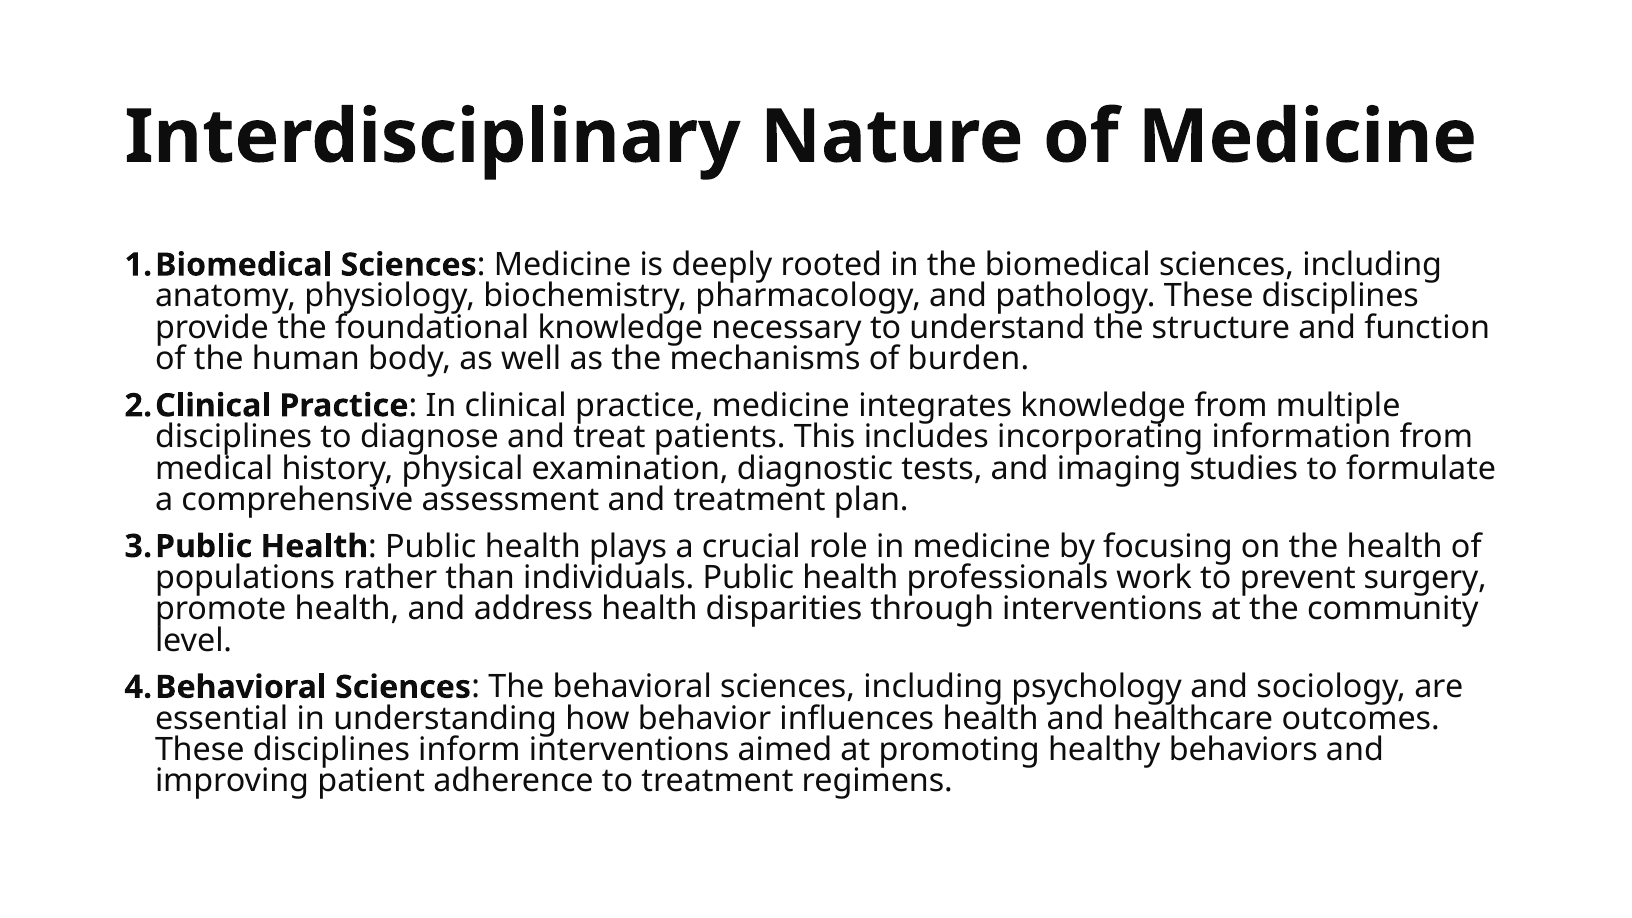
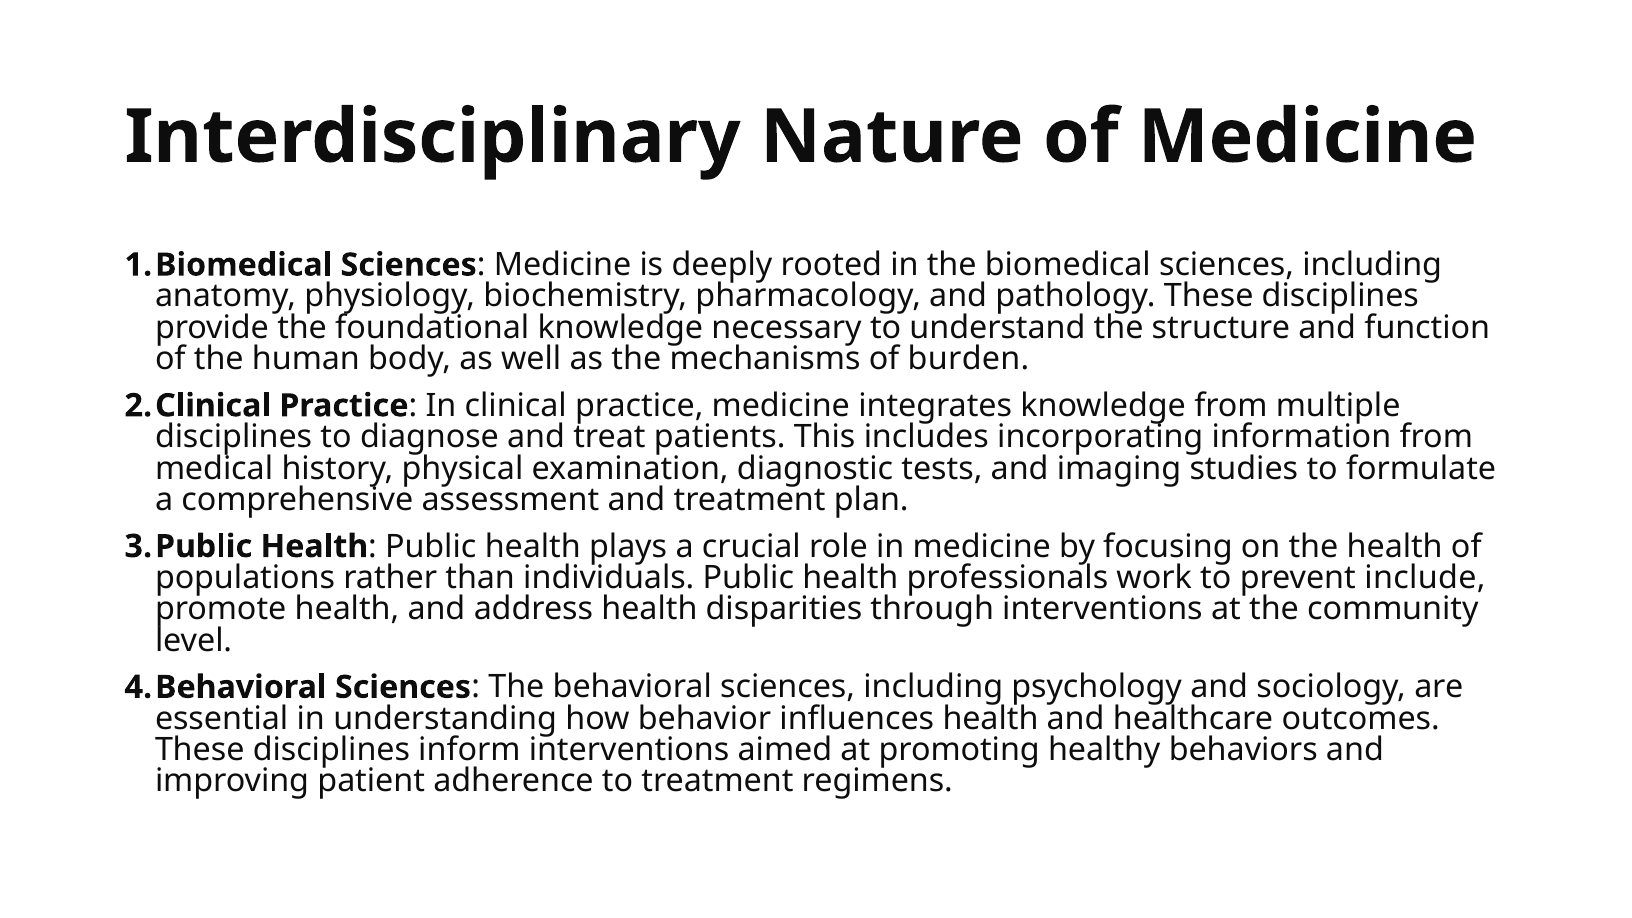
surgery: surgery -> include
